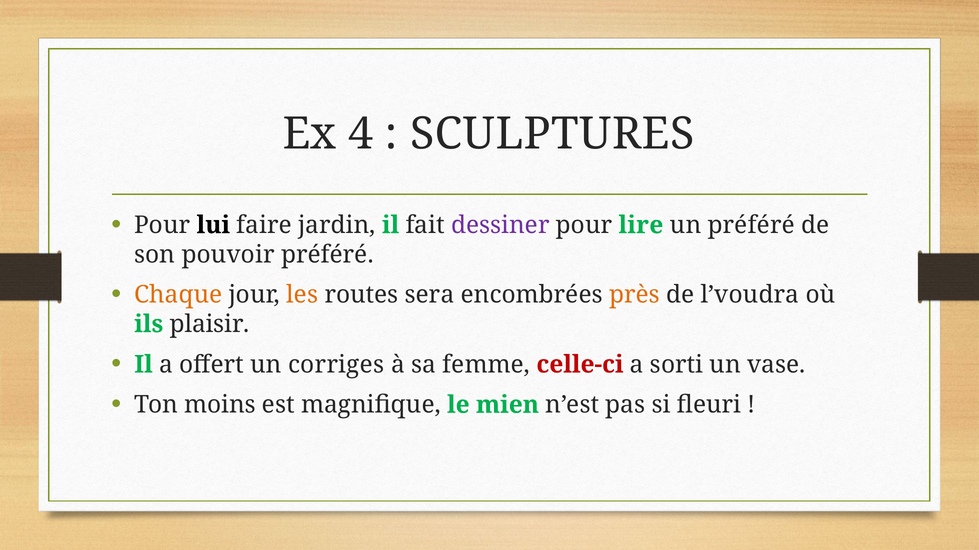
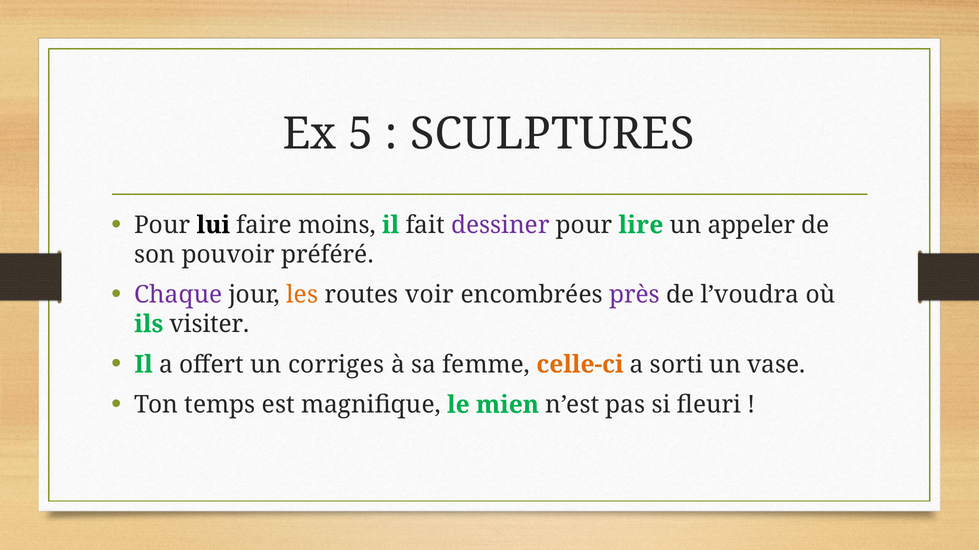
4: 4 -> 5
jardin: jardin -> moins
un préféré: préféré -> appeler
Chaque colour: orange -> purple
sera: sera -> voir
près colour: orange -> purple
plaisir: plaisir -> visiter
celle-ci colour: red -> orange
moins: moins -> temps
